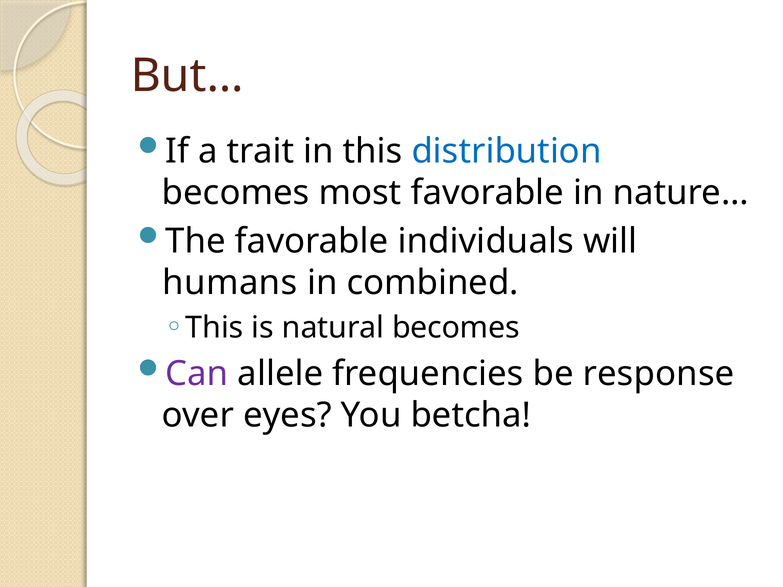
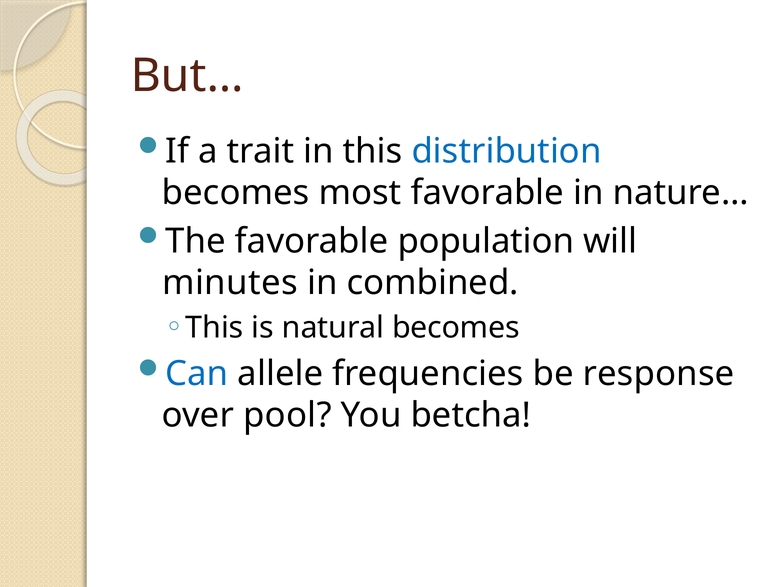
individuals: individuals -> population
humans: humans -> minutes
Can colour: purple -> blue
eyes: eyes -> pool
